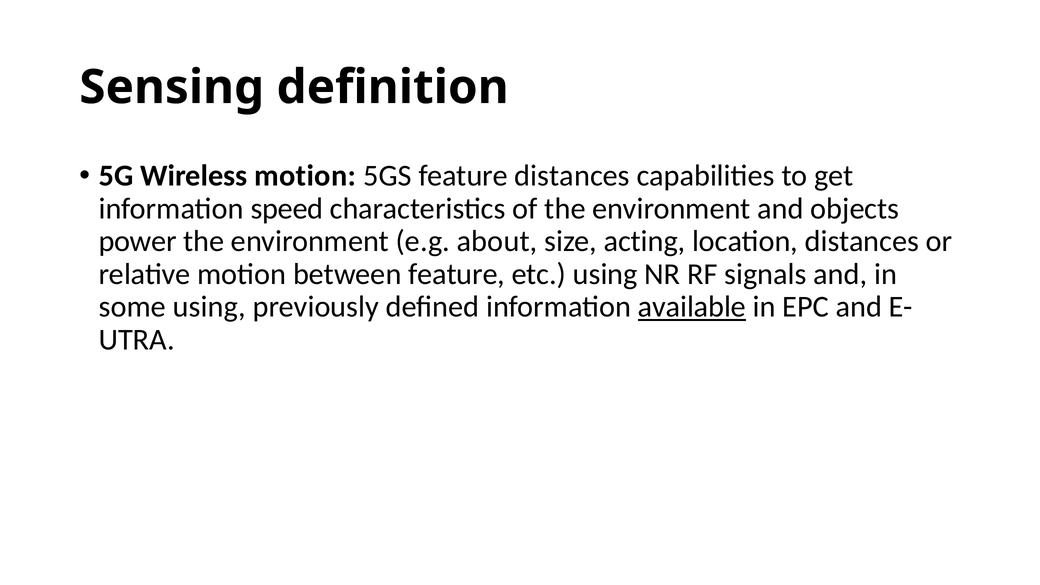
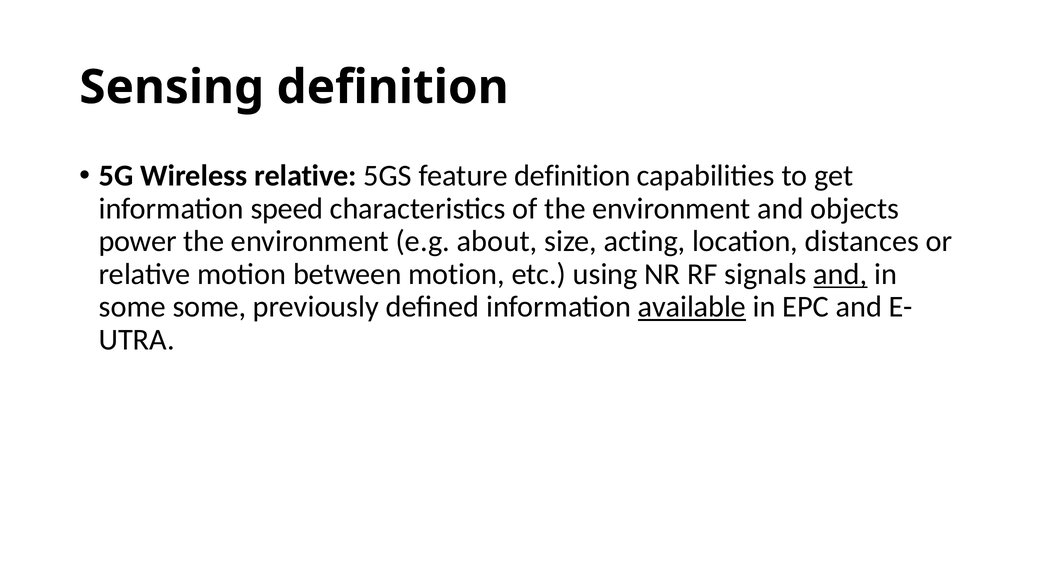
Wireless motion: motion -> relative
feature distances: distances -> definition
between feature: feature -> motion
and at (840, 274) underline: none -> present
some using: using -> some
